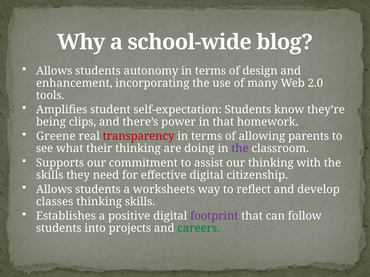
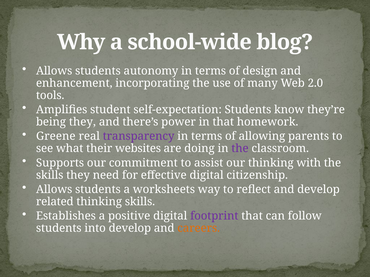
being clips: clips -> they
transparency colour: red -> purple
their thinking: thinking -> websites
classes: classes -> related
into projects: projects -> develop
careers colour: green -> orange
